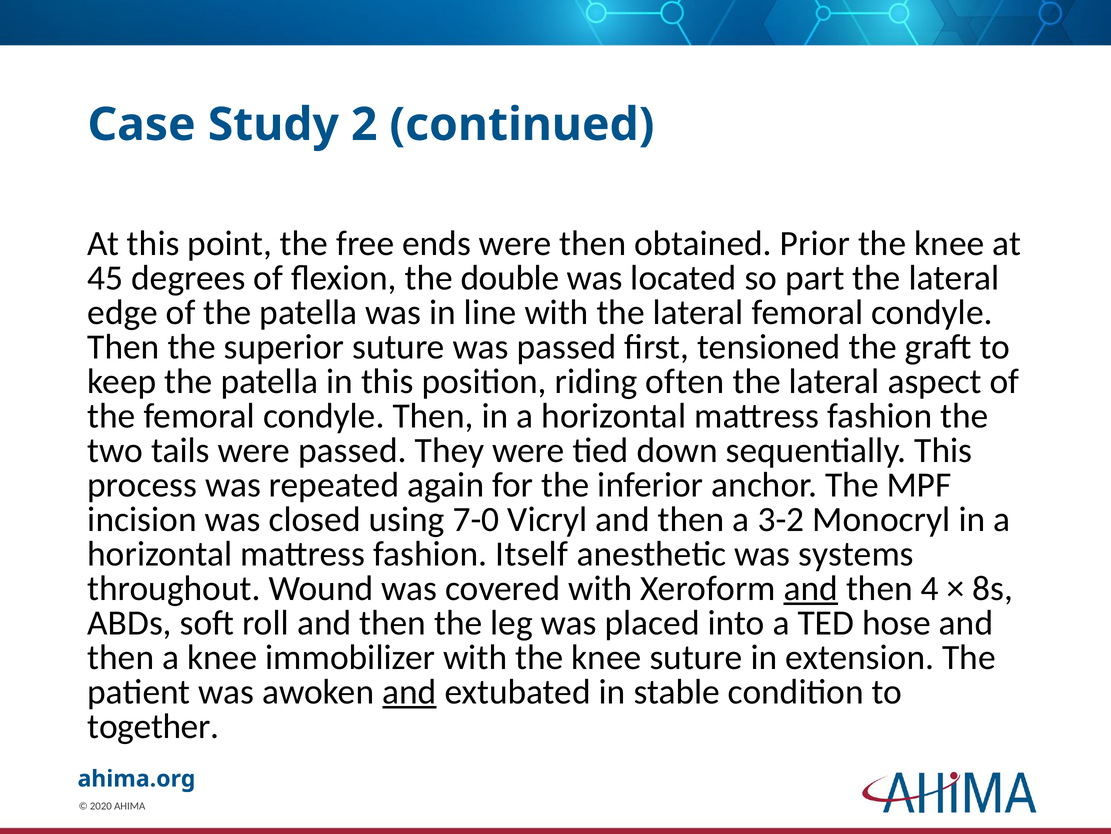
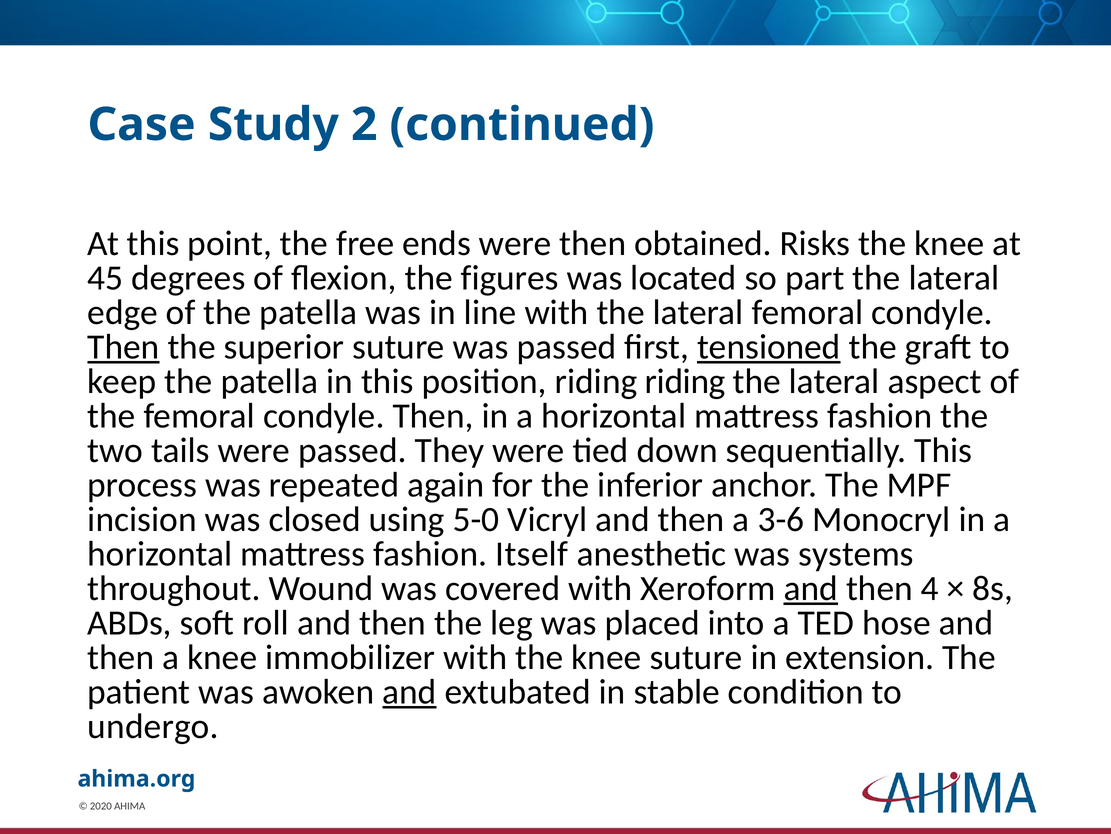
Prior: Prior -> Risks
double: double -> figures
Then at (124, 347) underline: none -> present
tensioned underline: none -> present
riding often: often -> riding
7-0: 7-0 -> 5-0
3-2: 3-2 -> 3-6
together: together -> undergo
